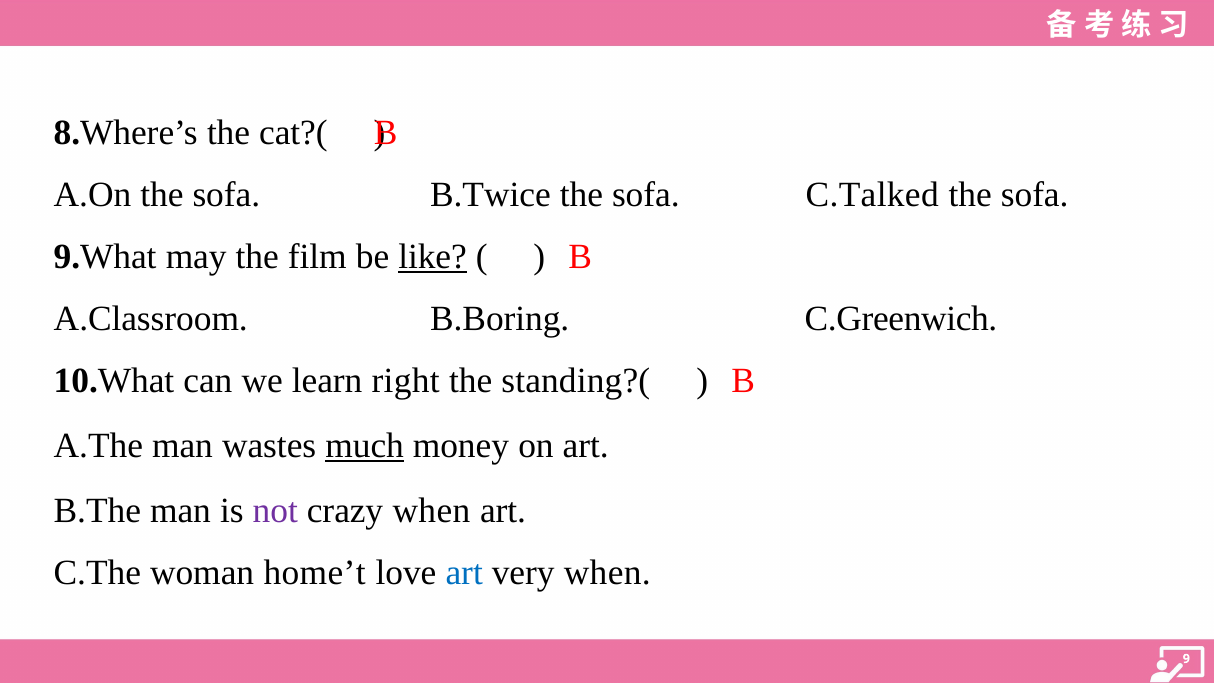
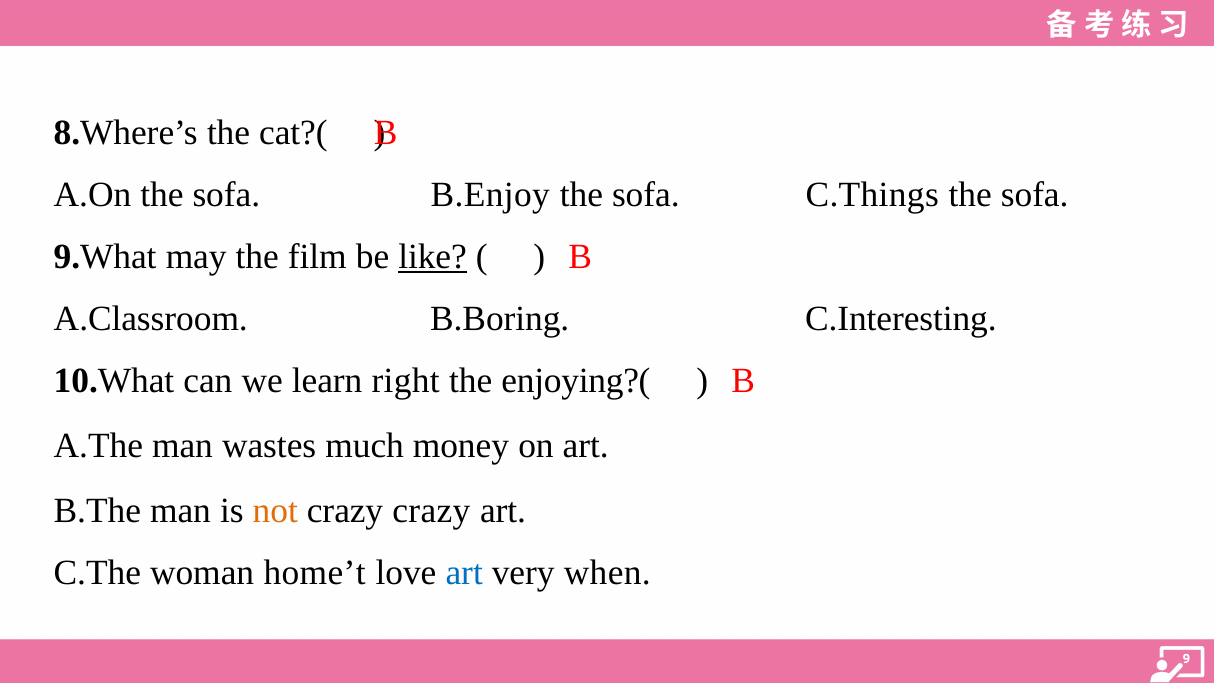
B.Twice: B.Twice -> B.Enjoy
C.Talked: C.Talked -> C.Things
C.Greenwich: C.Greenwich -> C.Interesting
standing?(: standing?( -> enjoying?(
much underline: present -> none
not colour: purple -> orange
crazy when: when -> crazy
